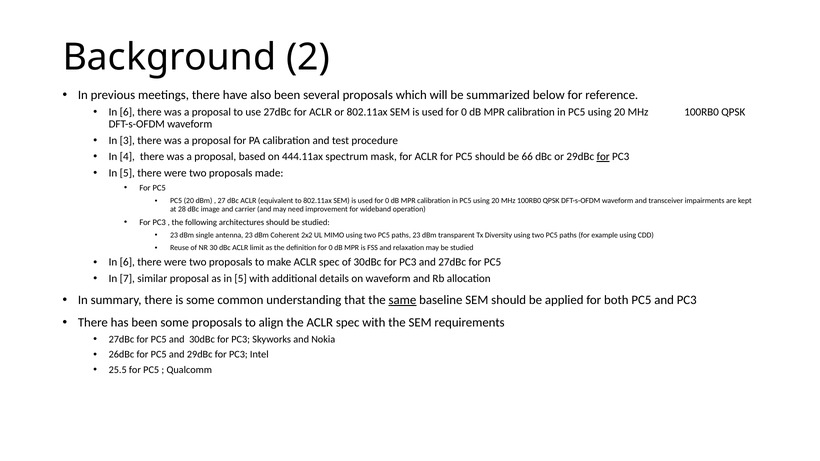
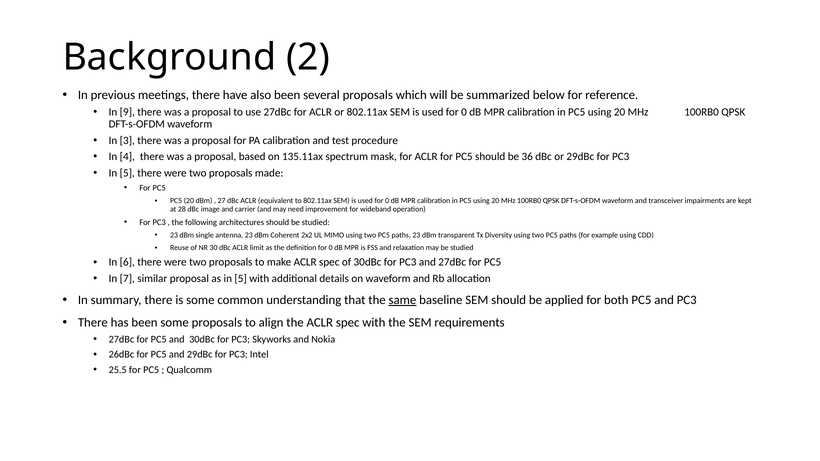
6 at (127, 112): 6 -> 9
444.11ax: 444.11ax -> 135.11ax
66: 66 -> 36
for at (603, 157) underline: present -> none
